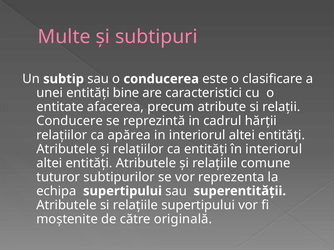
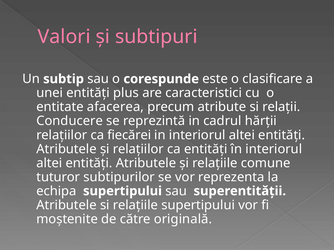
Multe: Multe -> Valori
conducerea: conducerea -> corespunde
bine: bine -> plus
apărea: apărea -> fiecărei
